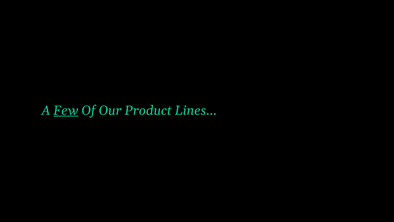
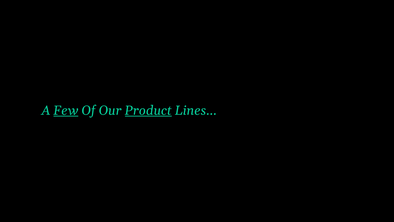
Product underline: none -> present
